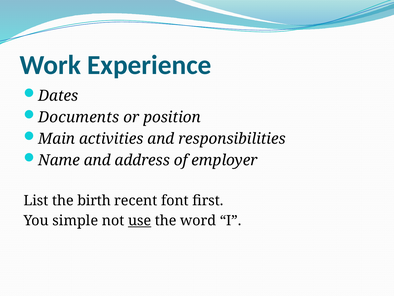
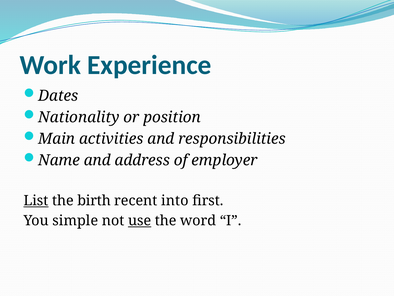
Documents: Documents -> Nationality
List underline: none -> present
font: font -> into
